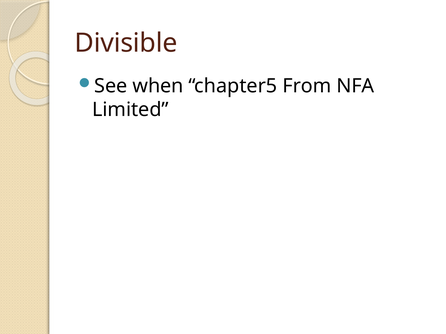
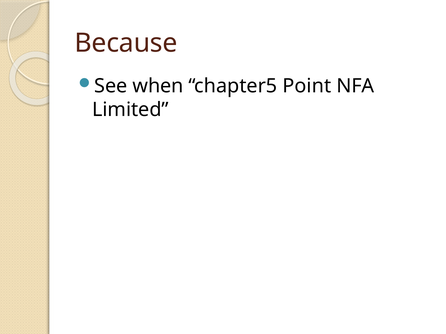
Divisible: Divisible -> Because
From: From -> Point
